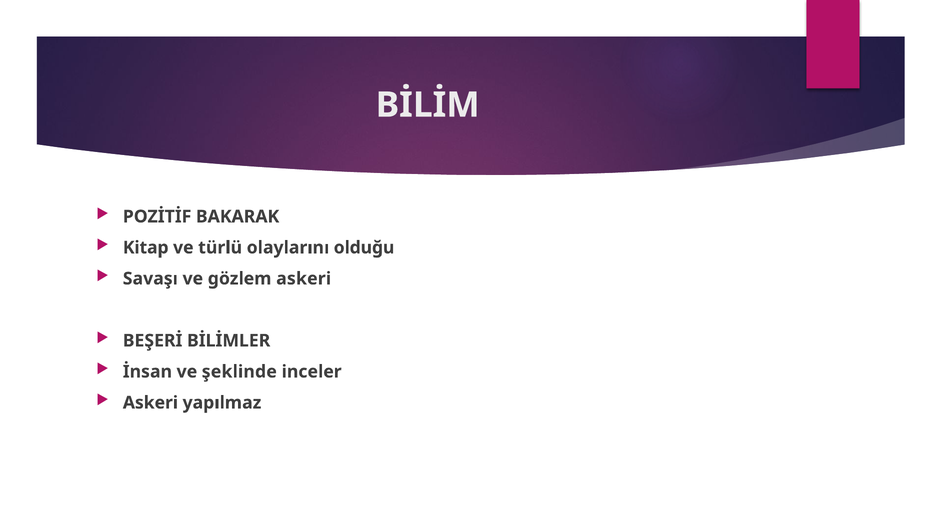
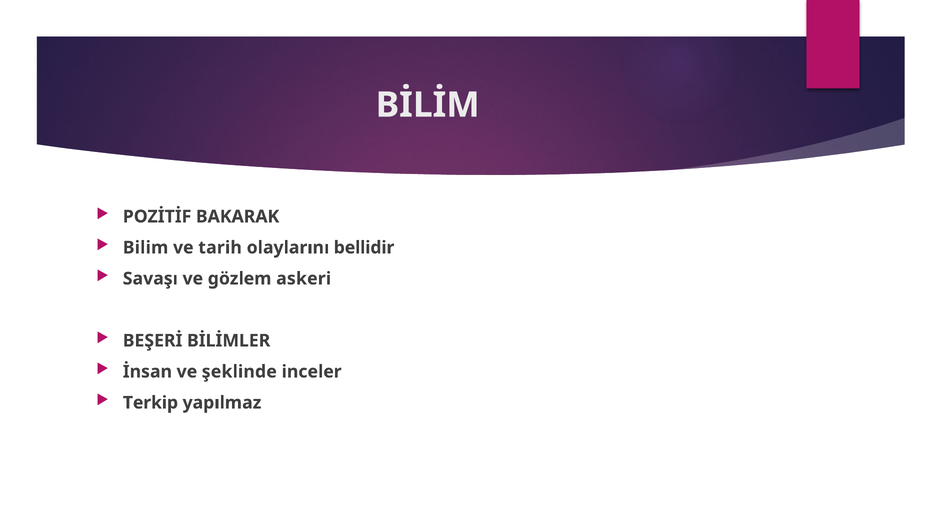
Kitap: Kitap -> Bilim
türlü: türlü -> tarih
olduğu: olduğu -> bellidir
Askeri at (150, 403): Askeri -> Terkip
